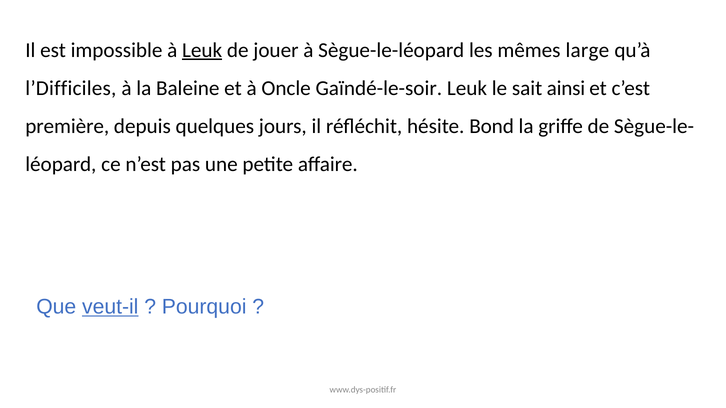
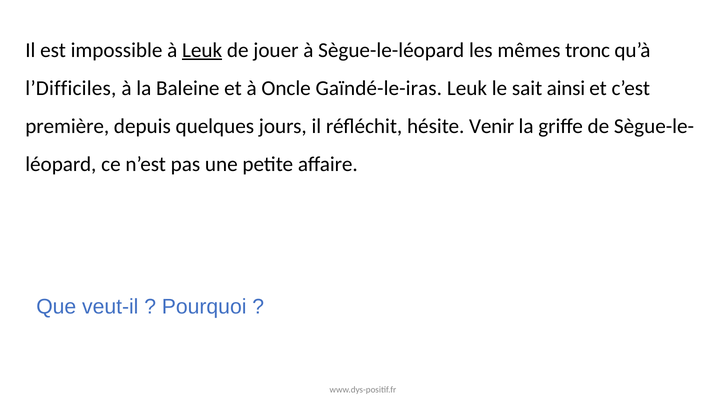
large: large -> tronc
Gaïndé-le-soir: Gaïndé-le-soir -> Gaïndé-le-iras
Bond: Bond -> Venir
veut-il underline: present -> none
